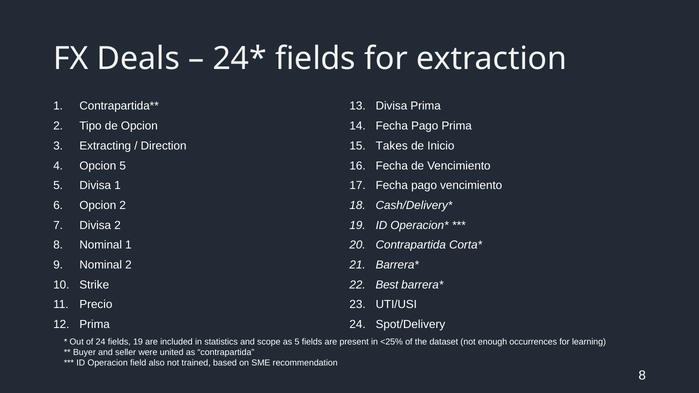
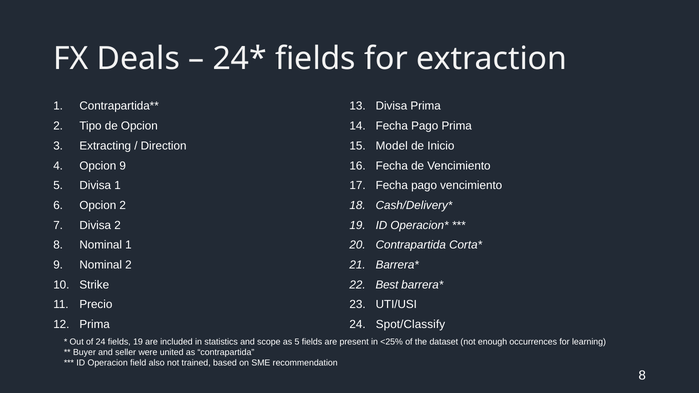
Takes: Takes -> Model
Opcion 5: 5 -> 9
Spot/Delivery: Spot/Delivery -> Spot/Classify
